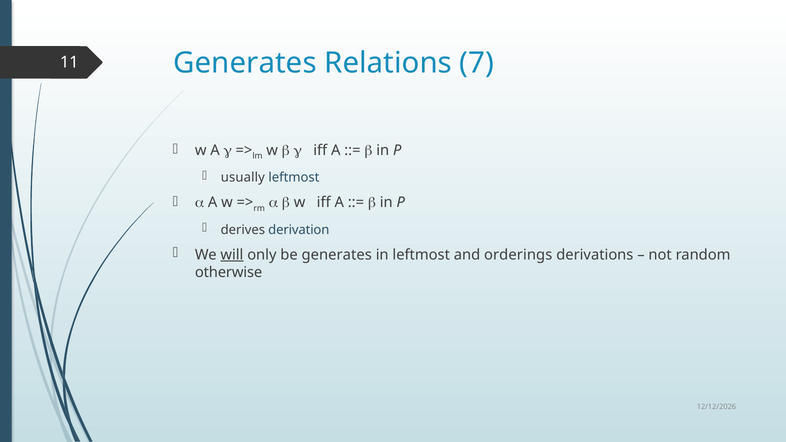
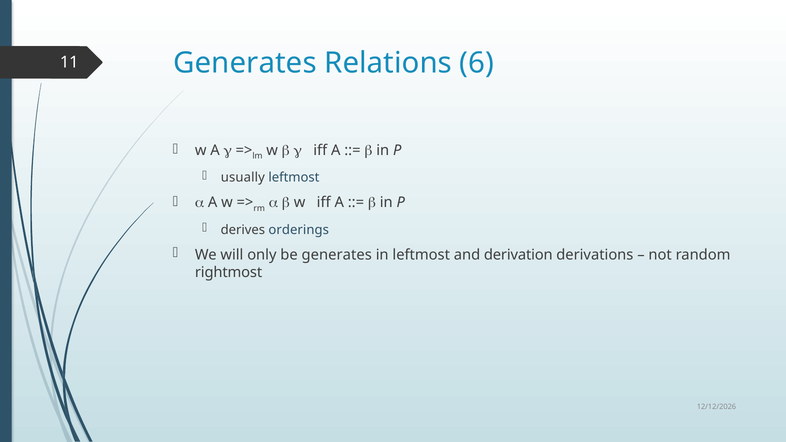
7: 7 -> 6
derivation: derivation -> orderings
will underline: present -> none
orderings: orderings -> derivation
otherwise: otherwise -> rightmost
